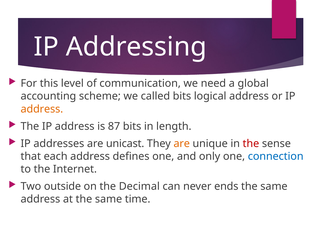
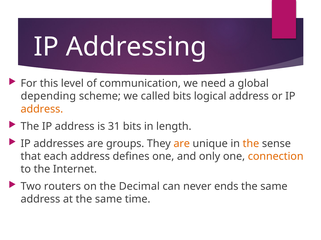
accounting: accounting -> depending
87: 87 -> 31
unicast: unicast -> groups
the at (251, 144) colour: red -> orange
connection colour: blue -> orange
outside: outside -> routers
